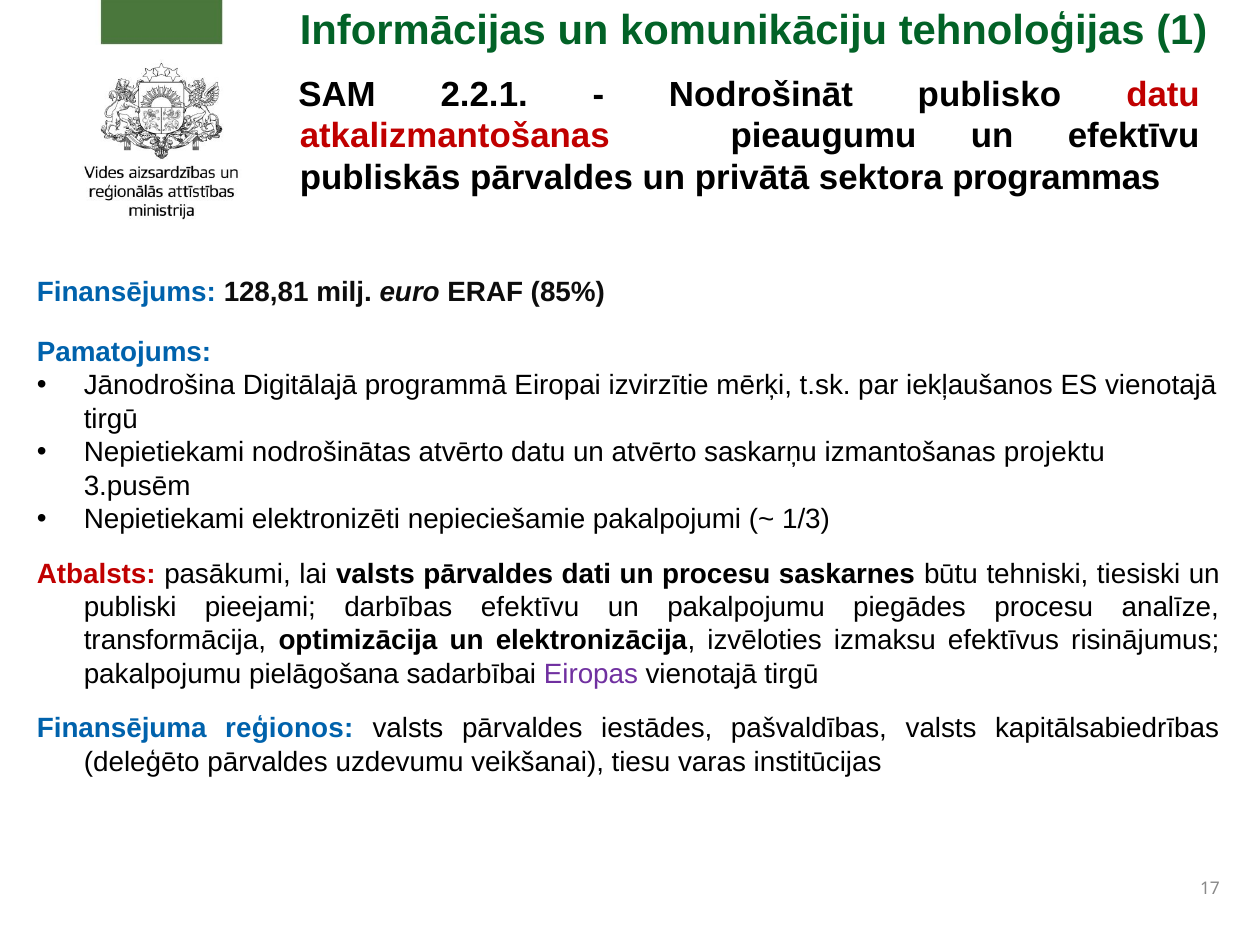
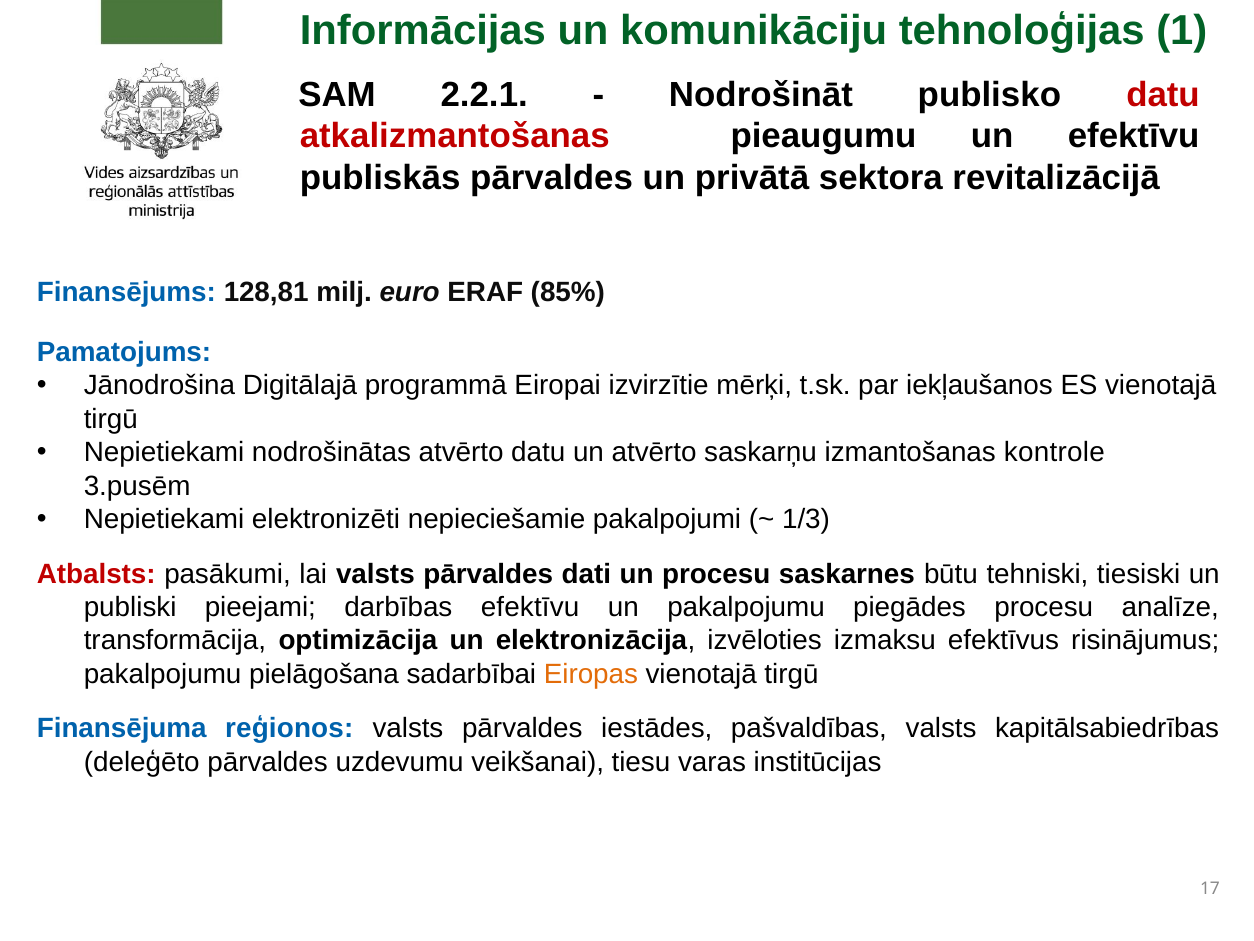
programmas: programmas -> revitalizācijā
projektu: projektu -> kontrole
Eiropas colour: purple -> orange
